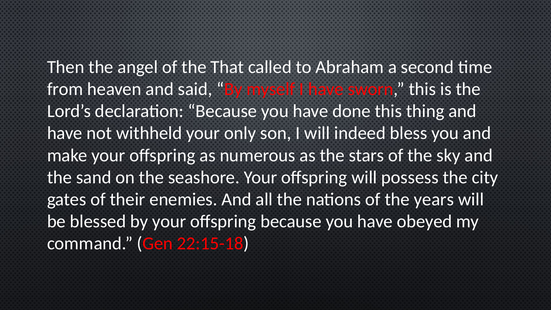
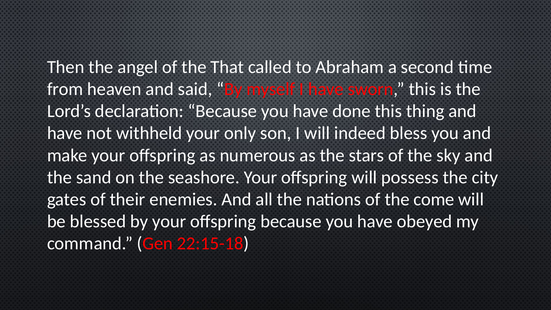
years: years -> come
